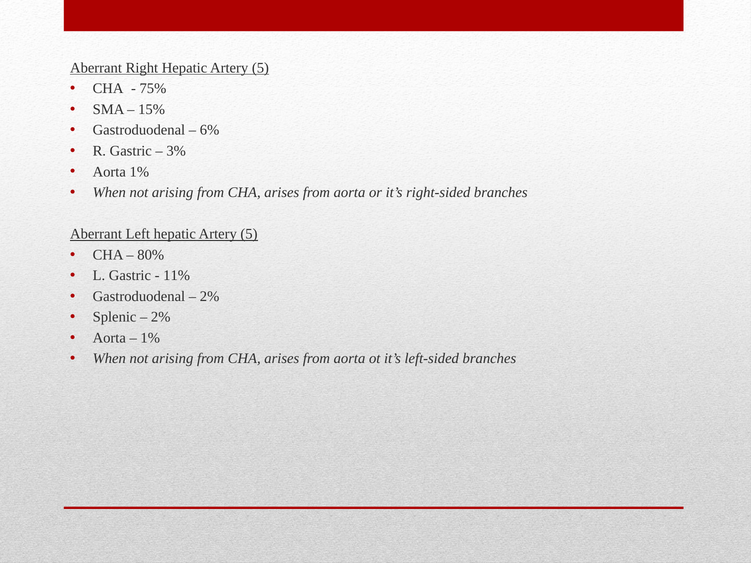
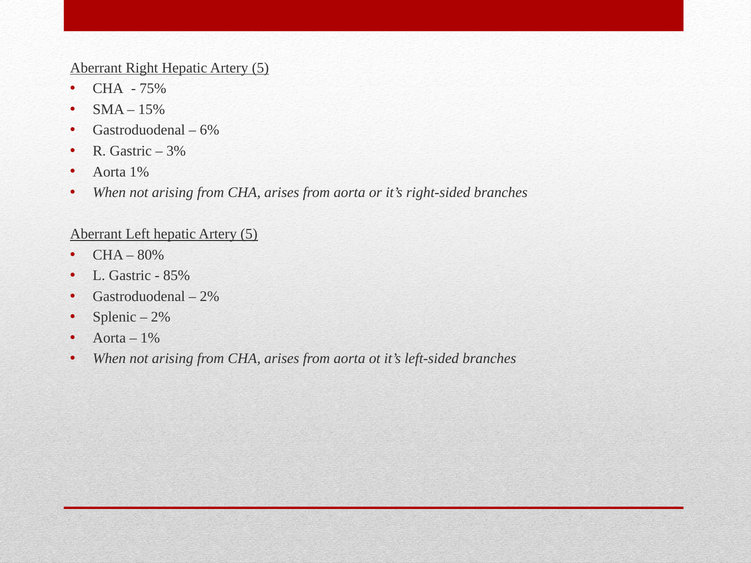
11%: 11% -> 85%
